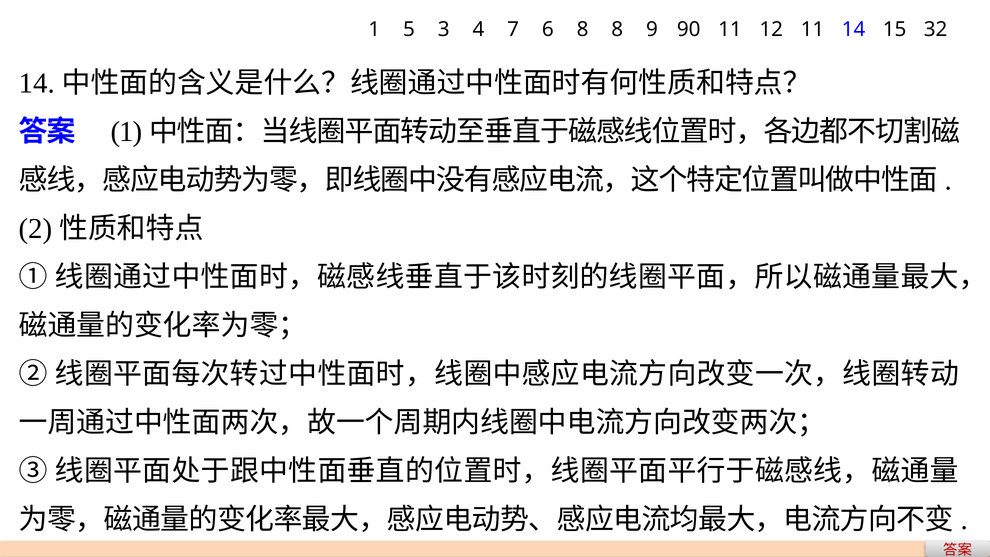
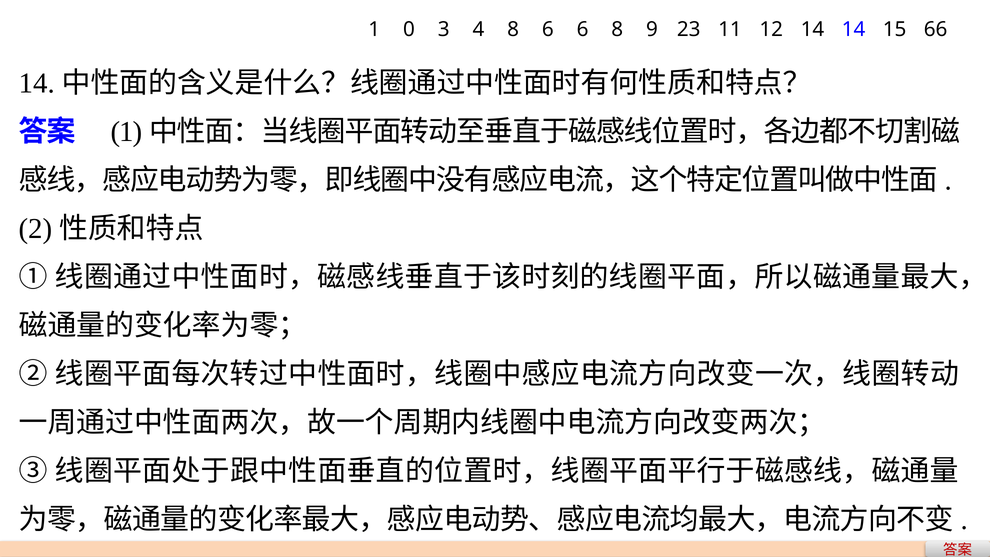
5: 5 -> 0
4 7: 7 -> 8
6 8: 8 -> 6
90: 90 -> 23
12 11: 11 -> 14
32: 32 -> 66
